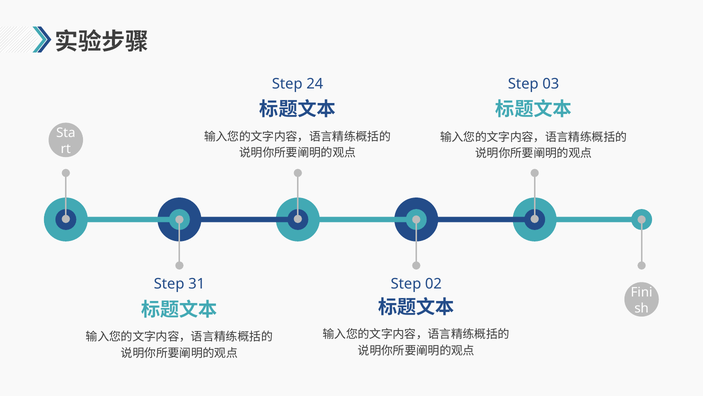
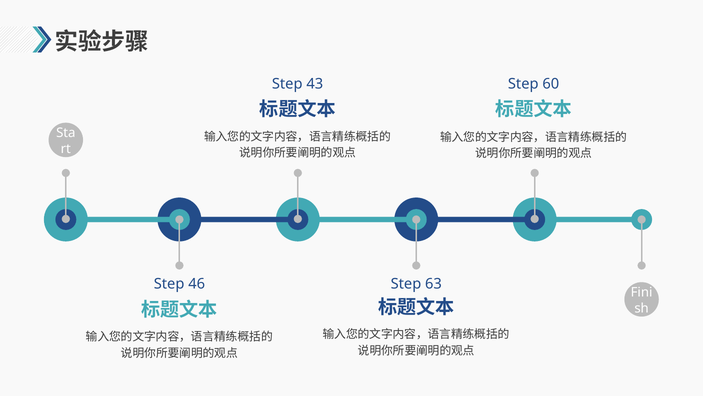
24: 24 -> 43
03: 03 -> 60
02: 02 -> 63
31: 31 -> 46
